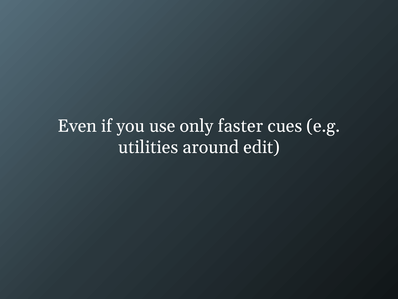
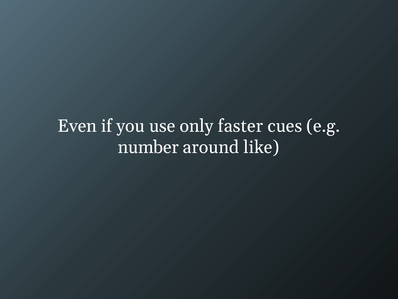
utilities: utilities -> number
edit: edit -> like
